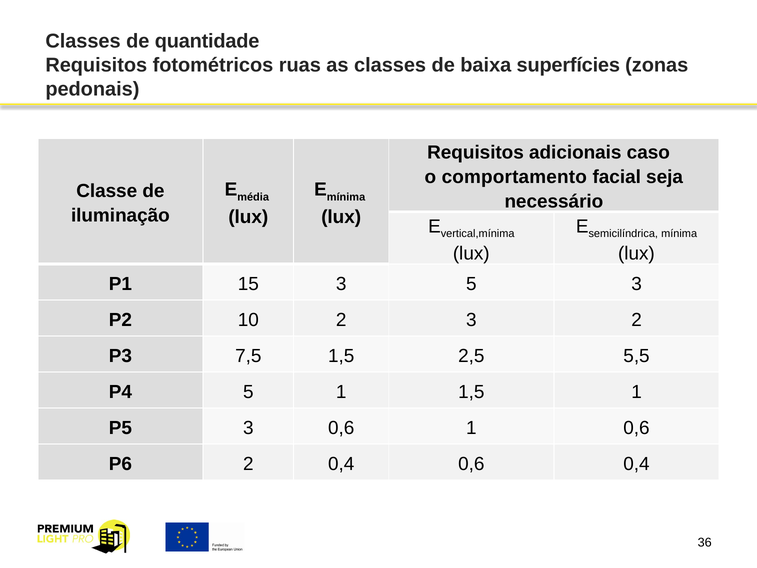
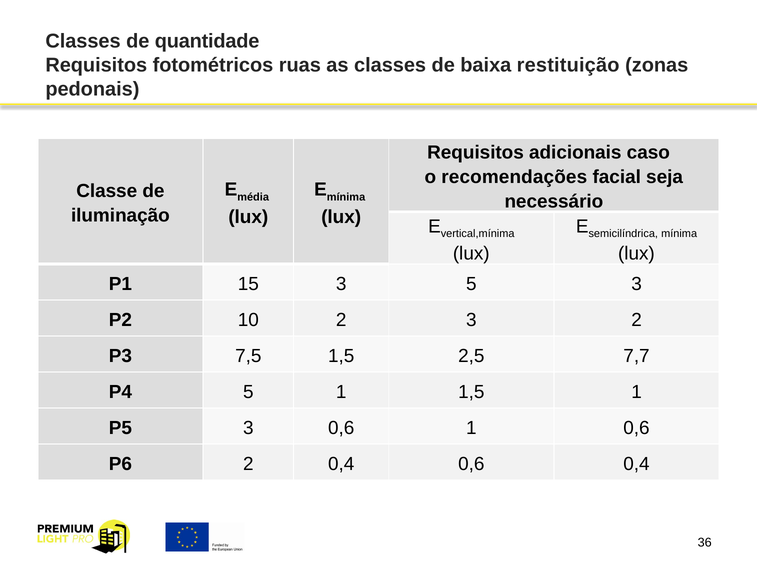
superfícies: superfícies -> restituição
comportamento: comportamento -> recomendações
5,5: 5,5 -> 7,7
